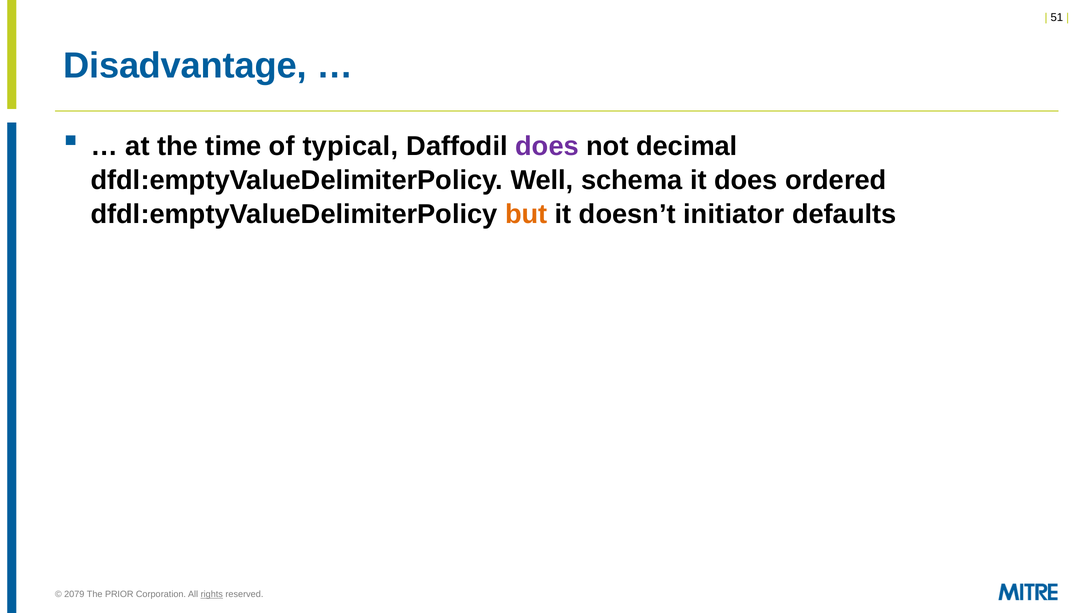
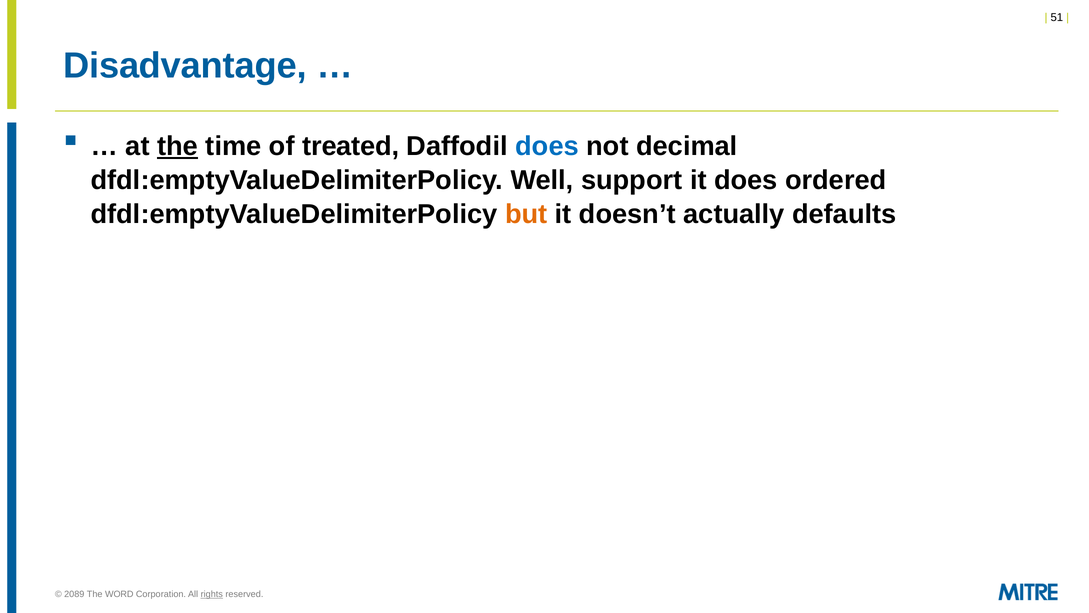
the at (178, 146) underline: none -> present
typical: typical -> treated
does at (547, 146) colour: purple -> blue
schema: schema -> support
initiator: initiator -> actually
2079: 2079 -> 2089
PRIOR: PRIOR -> WORD
